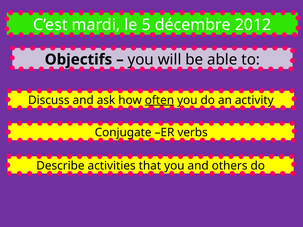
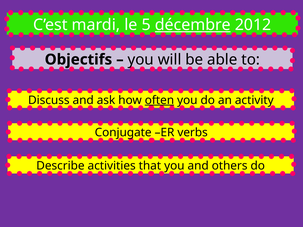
décembre underline: none -> present
